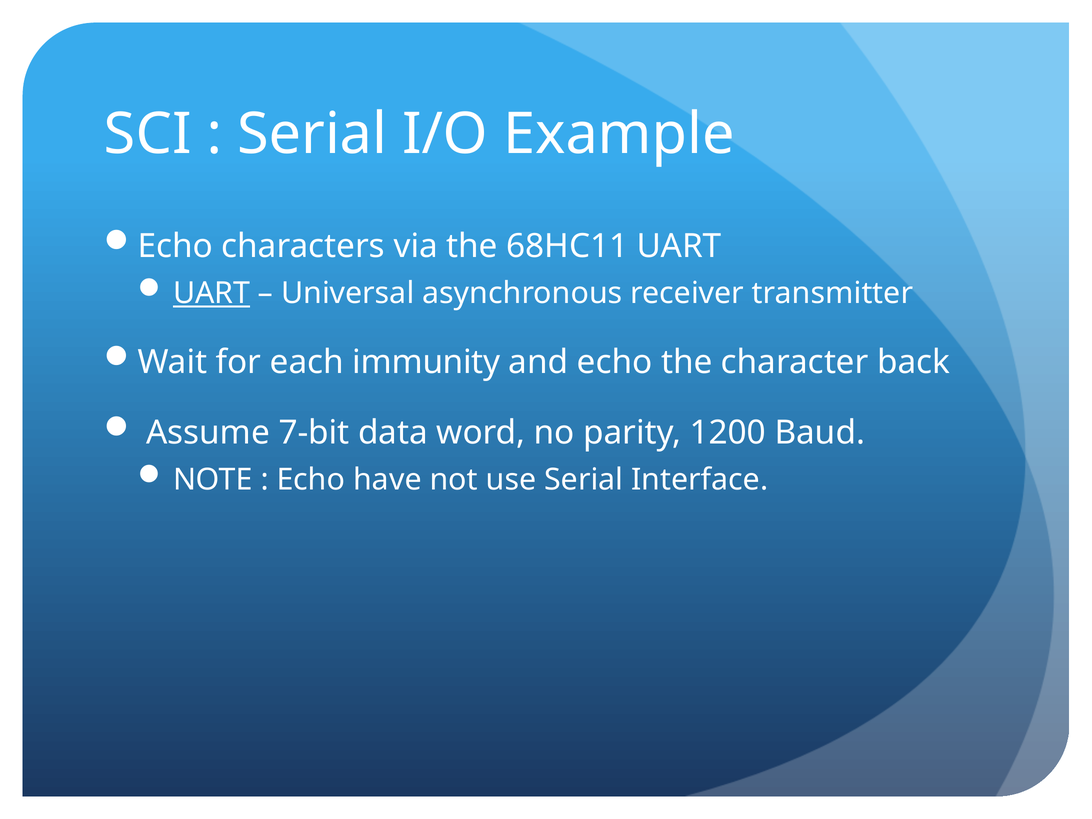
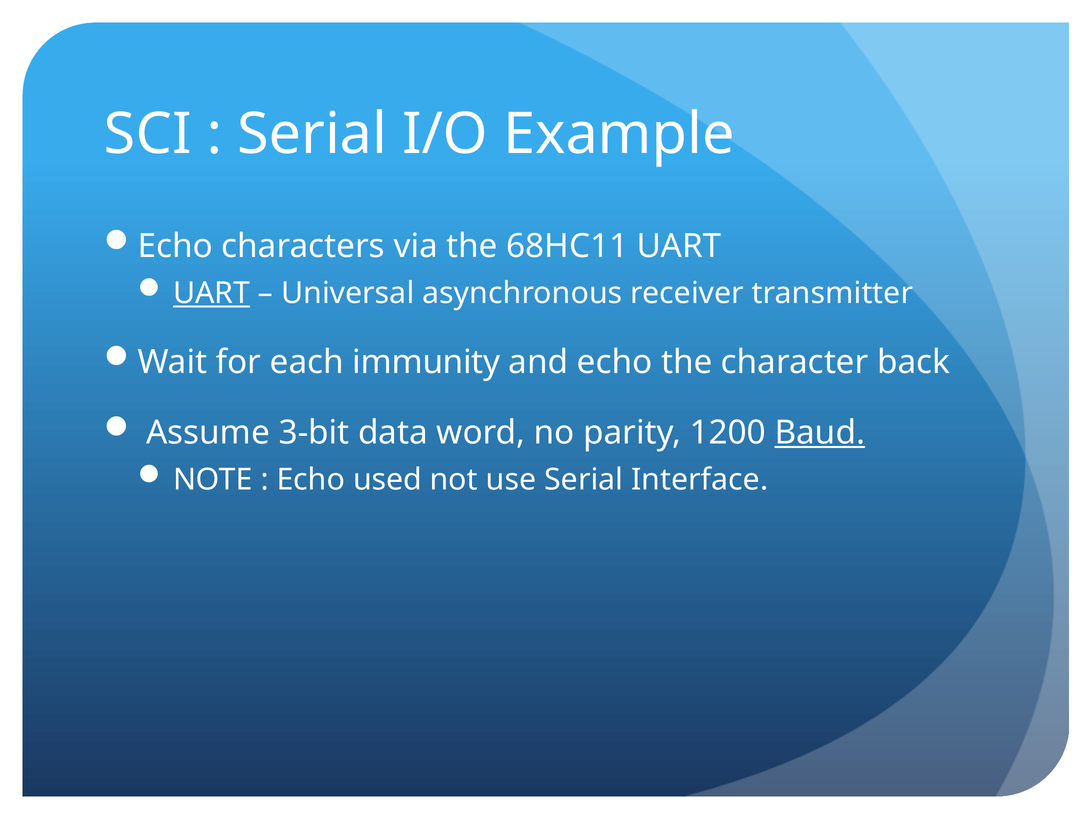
7-bit: 7-bit -> 3-bit
Baud underline: none -> present
have: have -> used
